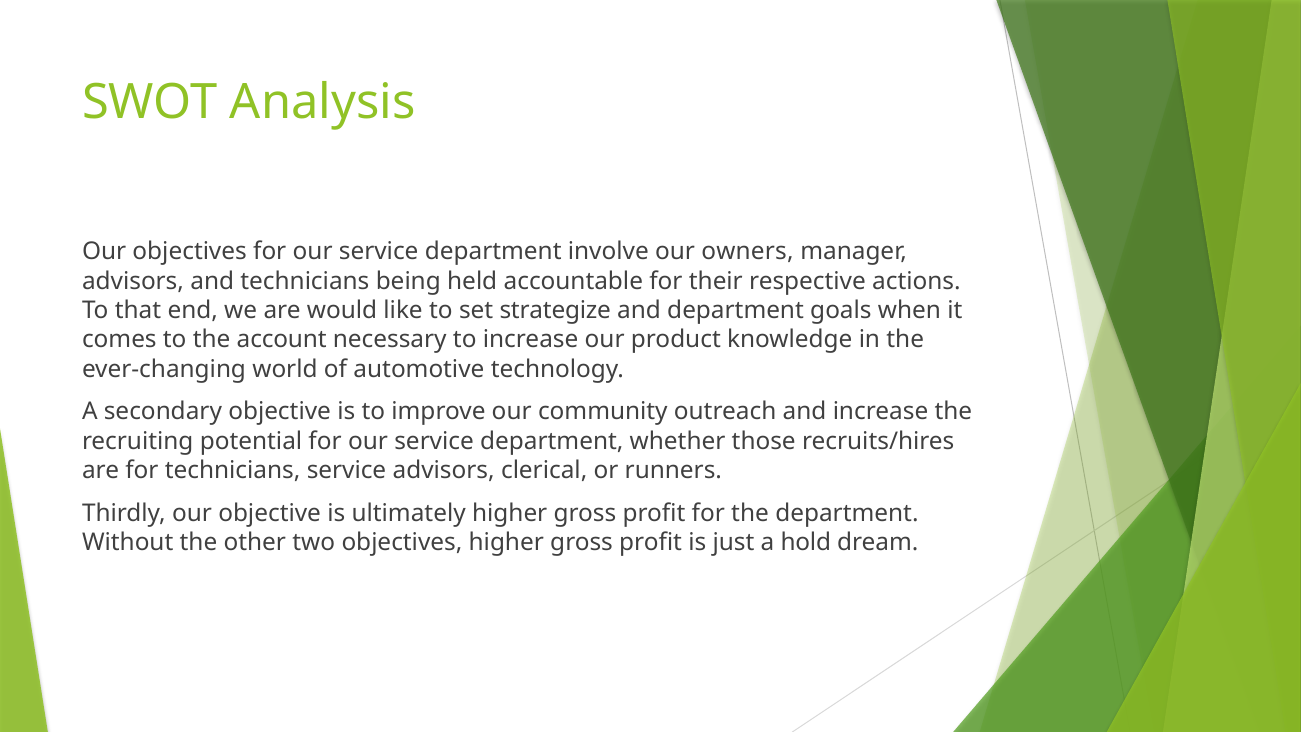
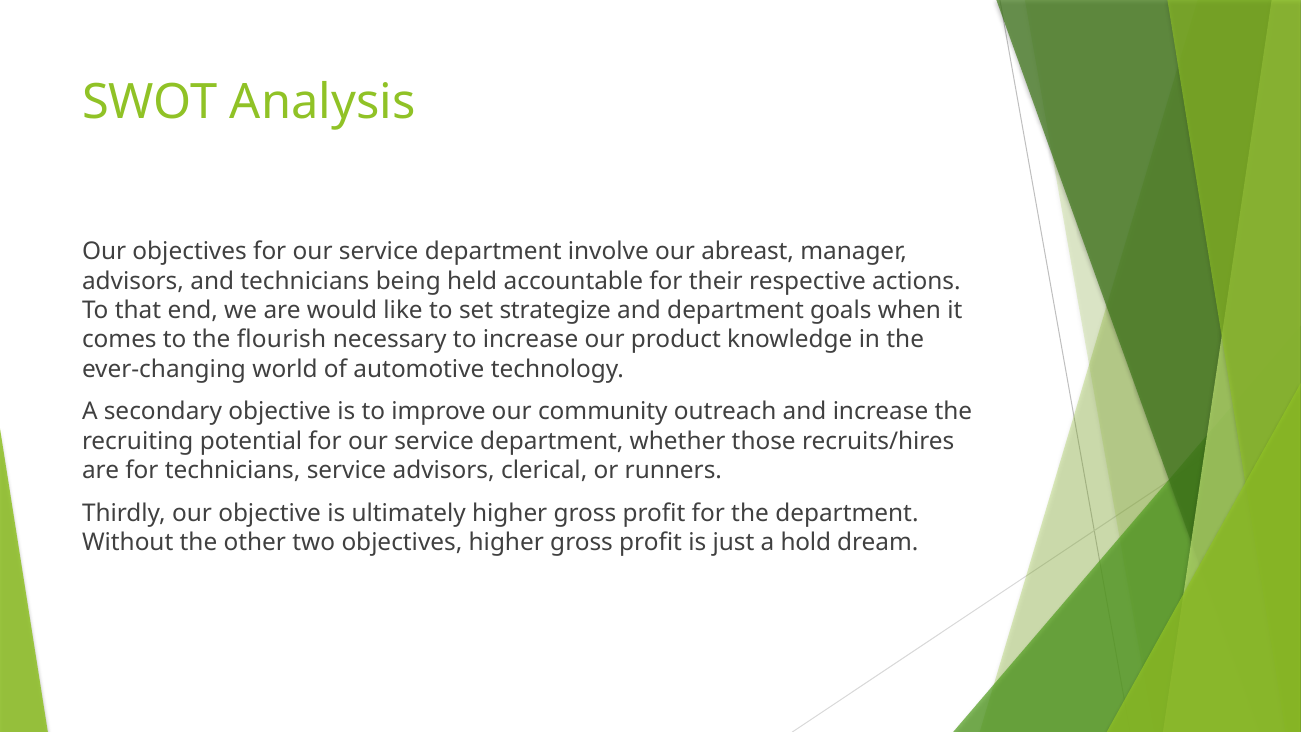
owners: owners -> abreast
account: account -> flourish
